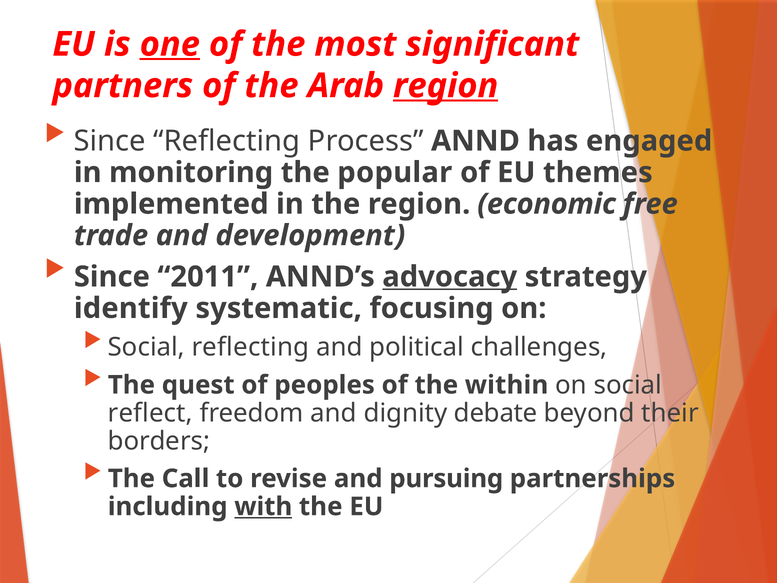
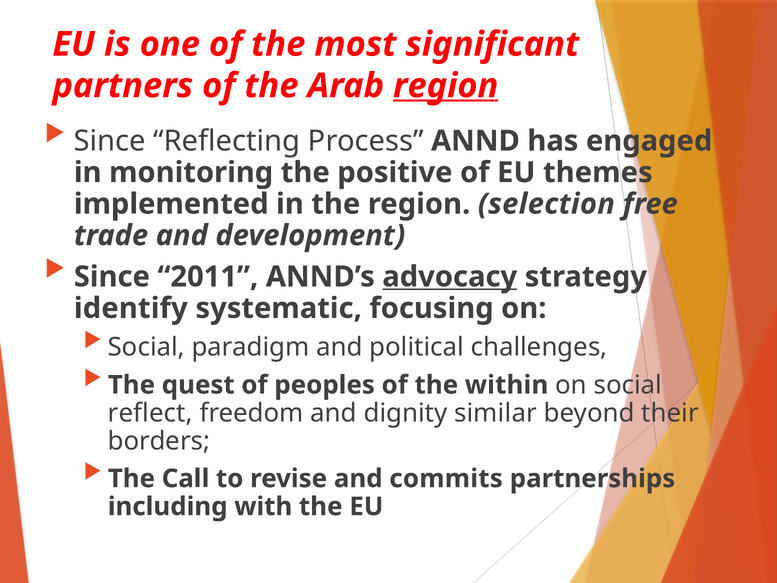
one underline: present -> none
popular: popular -> positive
economic: economic -> selection
Social reflecting: reflecting -> paradigm
debate: debate -> similar
pursuing: pursuing -> commits
with underline: present -> none
